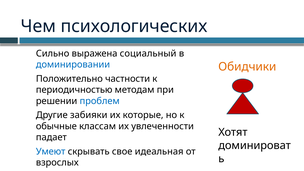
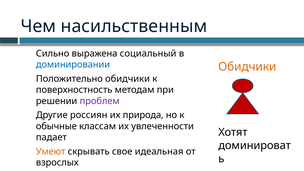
психологических: психологических -> насильственным
Положительно частности: частности -> обидчики
периодичностью: периодичностью -> поверхностность
проблем colour: blue -> purple
забияки: забияки -> россиян
которые: которые -> природа
Умеют colour: blue -> orange
